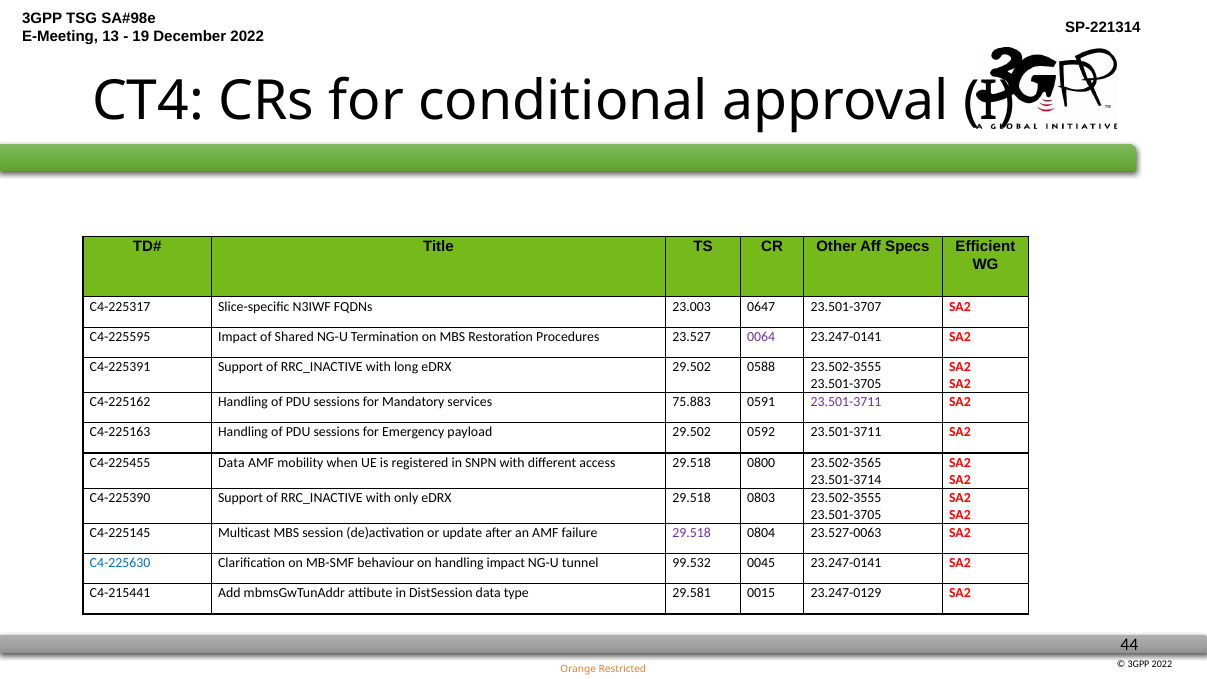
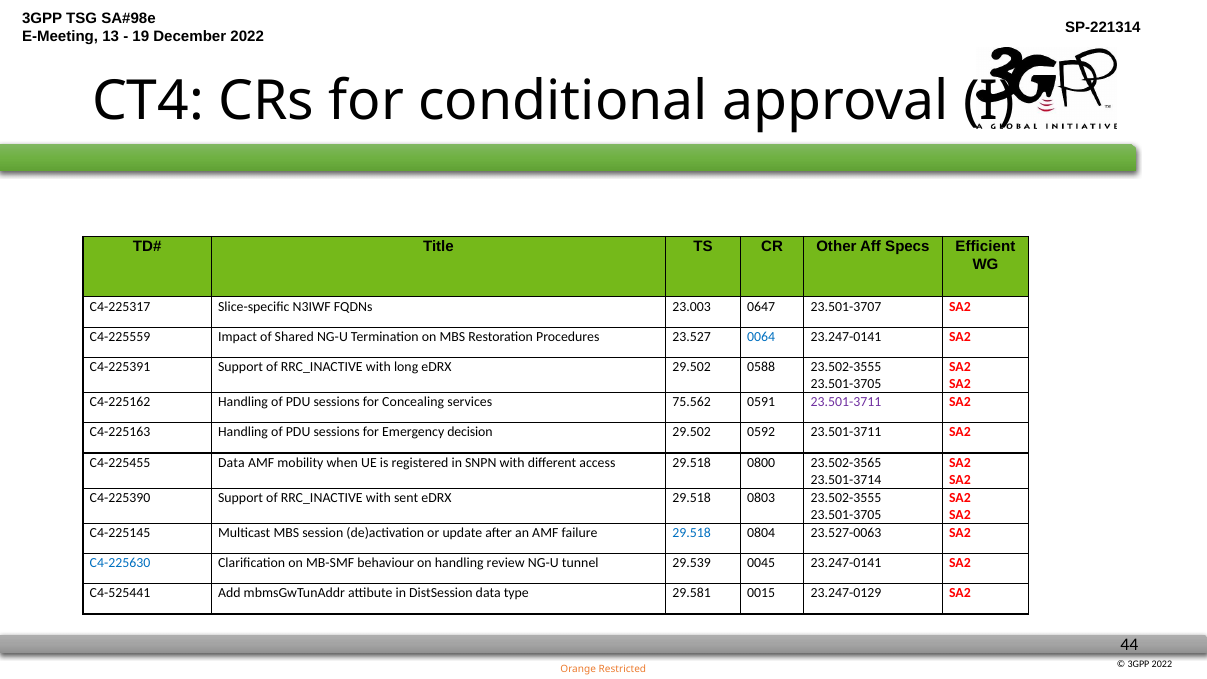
C4-225595: C4-225595 -> C4-225559
0064 colour: purple -> blue
Mandatory: Mandatory -> Concealing
75.883: 75.883 -> 75.562
payload: payload -> decision
only: only -> sent
29.518 at (692, 533) colour: purple -> blue
handling impact: impact -> review
99.532: 99.532 -> 29.539
C4-215441: C4-215441 -> C4-525441
